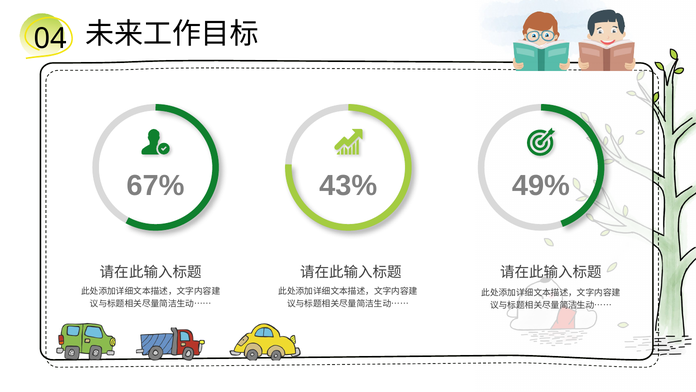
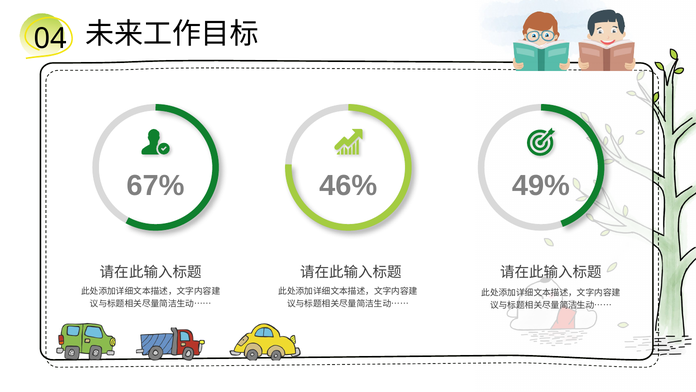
43%: 43% -> 46%
